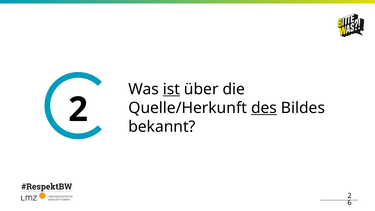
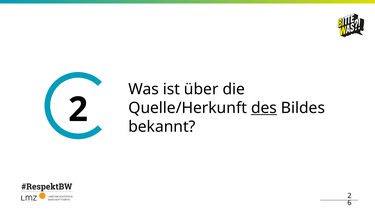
ist underline: present -> none
